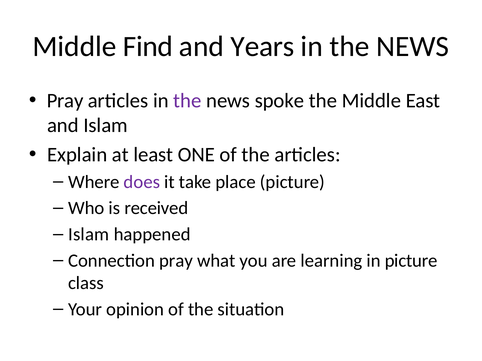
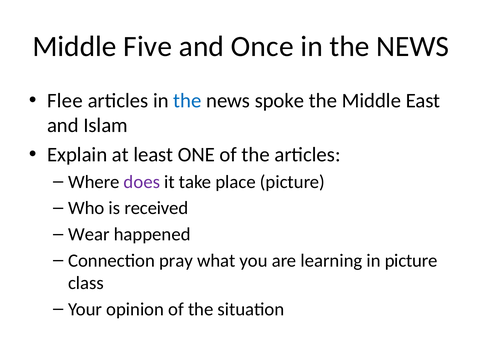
Find: Find -> Five
Years: Years -> Once
Pray at (65, 101): Pray -> Flee
the at (187, 101) colour: purple -> blue
Islam at (89, 235): Islam -> Wear
